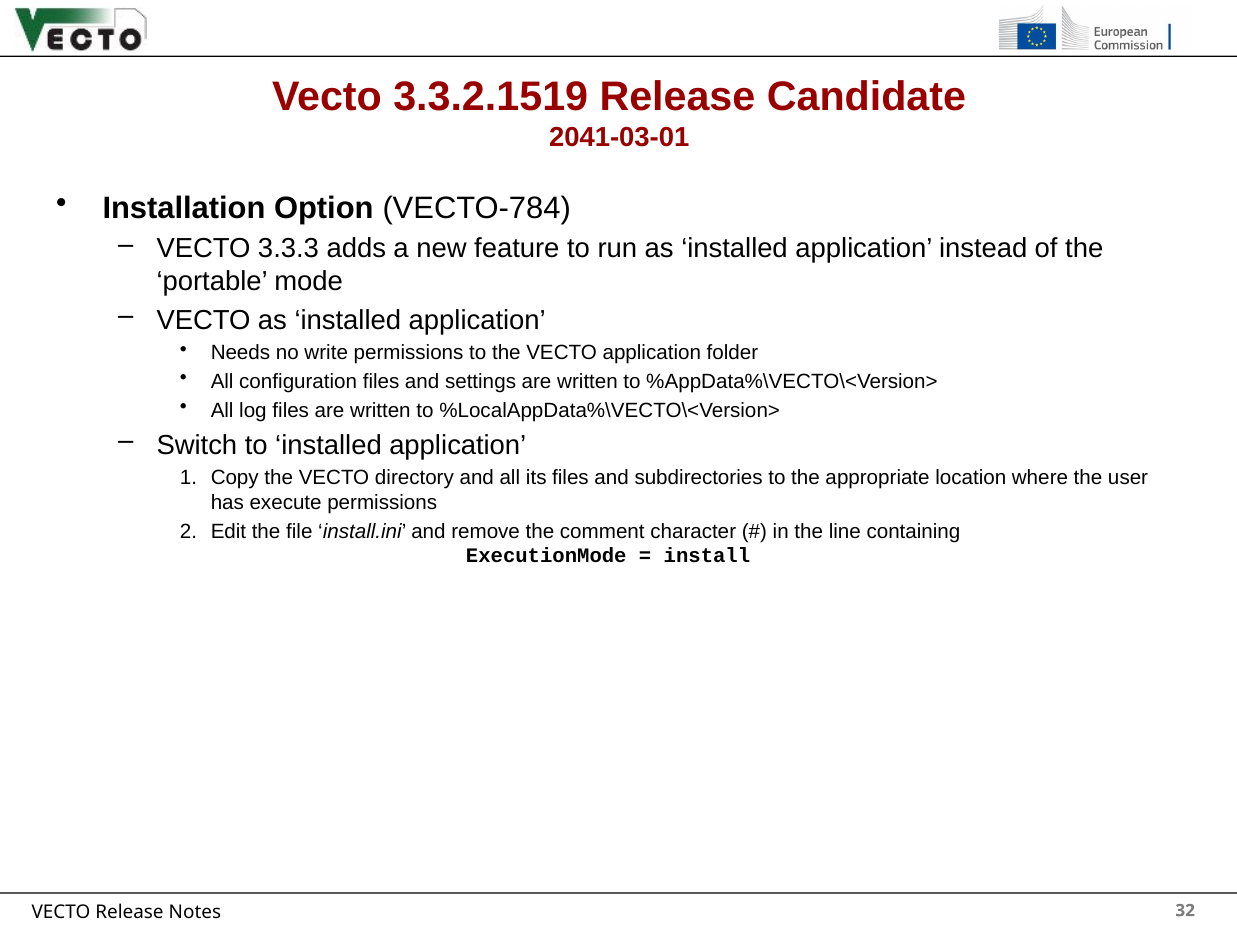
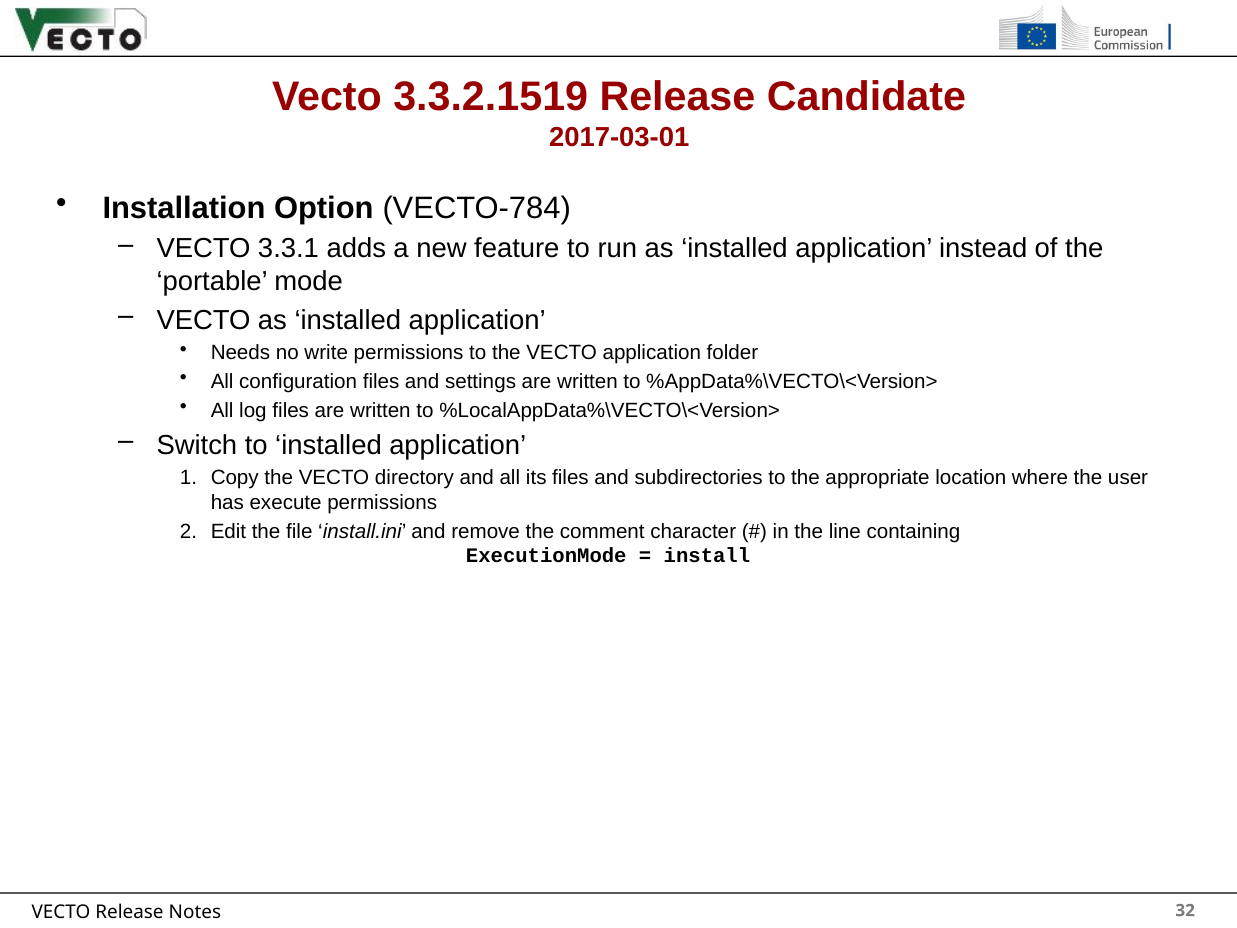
2041-03-01: 2041-03-01 -> 2017-03-01
3.3.3: 3.3.3 -> 3.3.1
